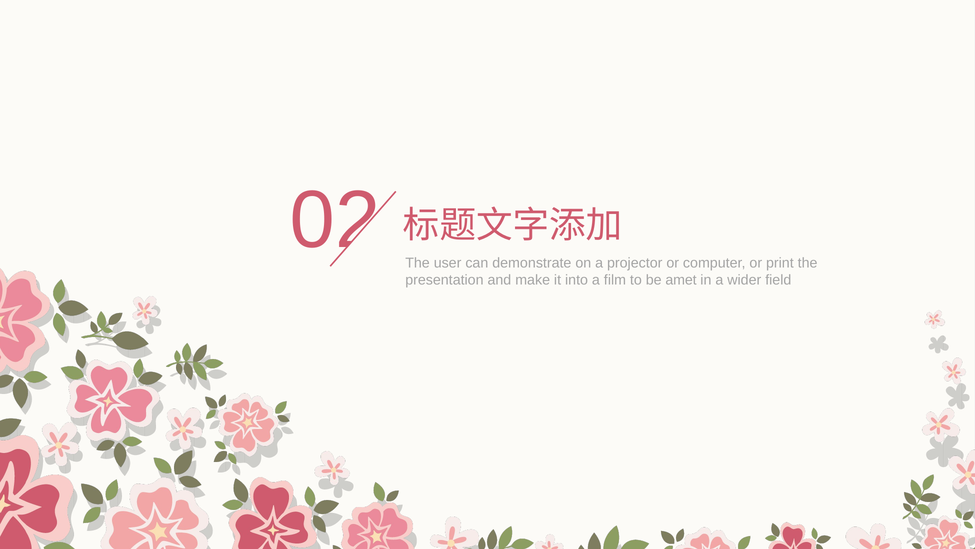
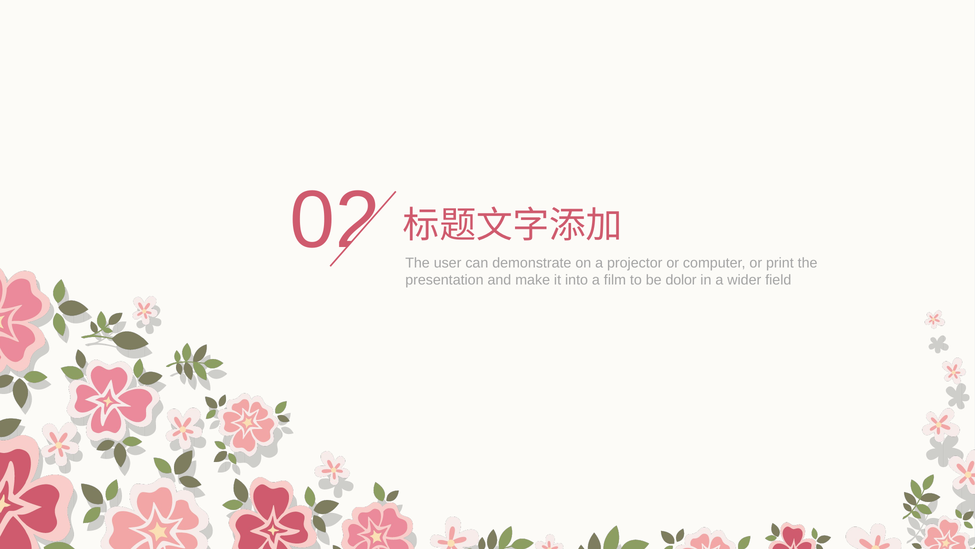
amet: amet -> dolor
